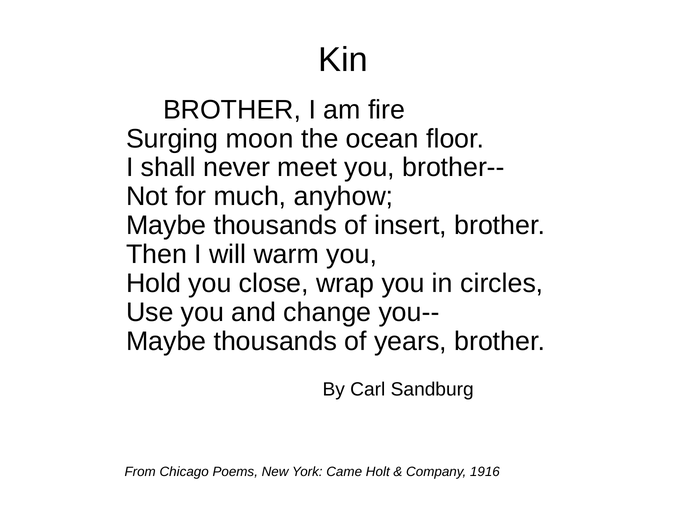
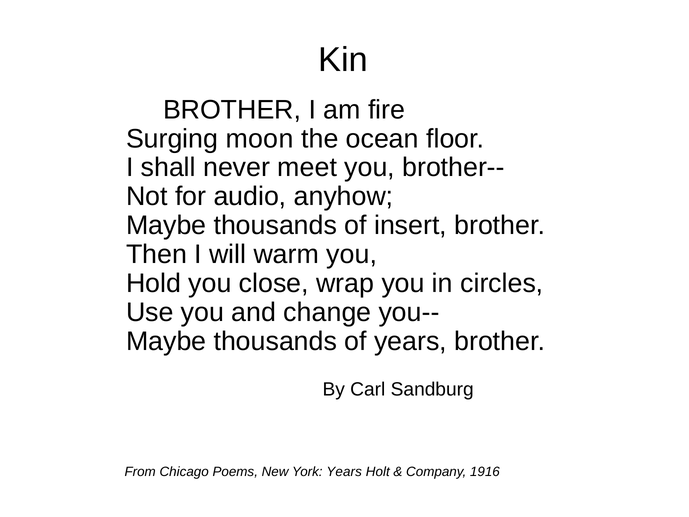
much: much -> audio
York Came: Came -> Years
